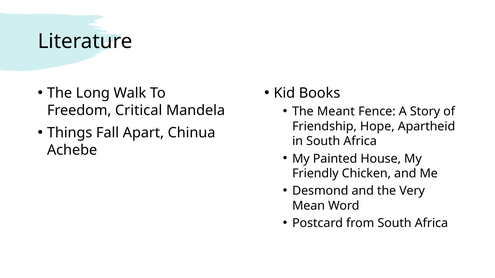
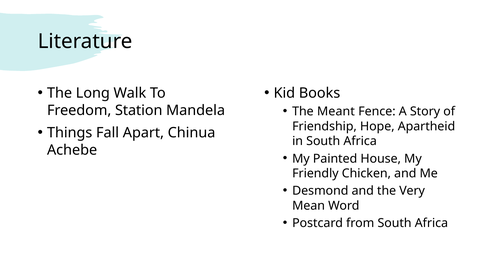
Critical: Critical -> Station
